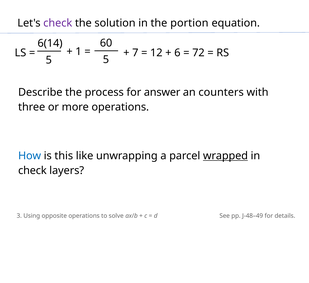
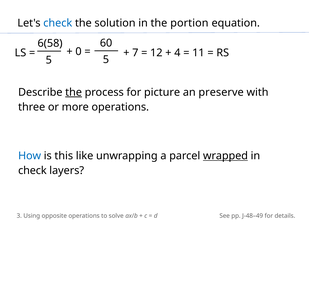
check at (58, 23) colour: purple -> blue
6(14: 6(14 -> 6(58
1: 1 -> 0
6: 6 -> 4
72: 72 -> 11
the at (74, 92) underline: none -> present
answer: answer -> picture
counters: counters -> preserve
